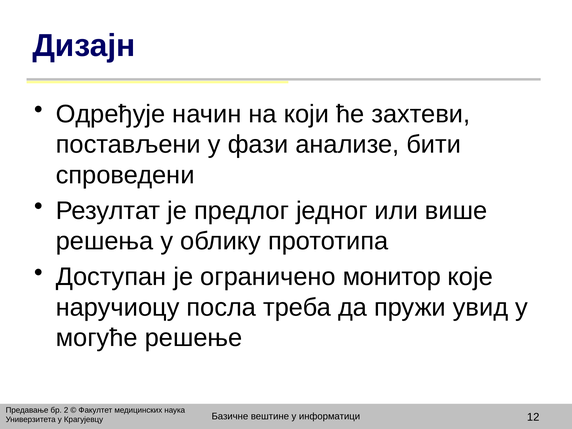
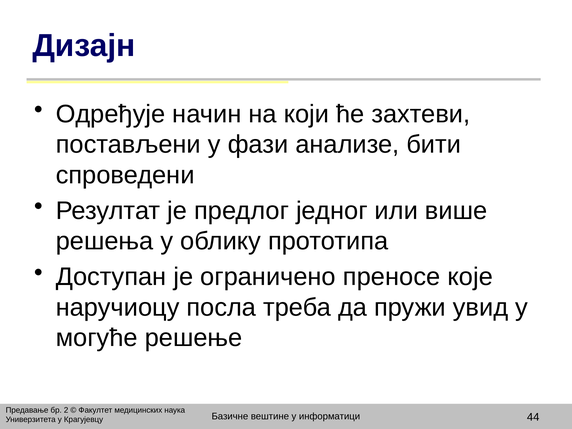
монитор: монитор -> преносе
12: 12 -> 44
